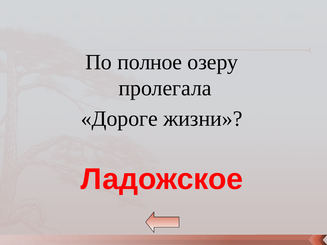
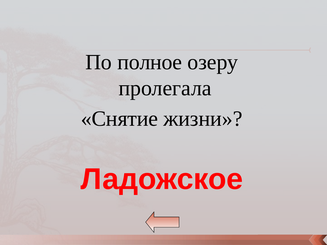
Дороге: Дороге -> Снятие
